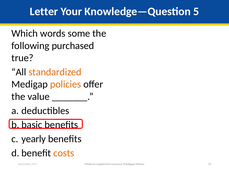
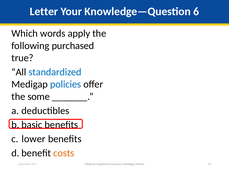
5: 5 -> 6
some: some -> apply
standardized colour: orange -> blue
policies at (66, 84) colour: orange -> blue
value: value -> some
yearly: yearly -> lower
